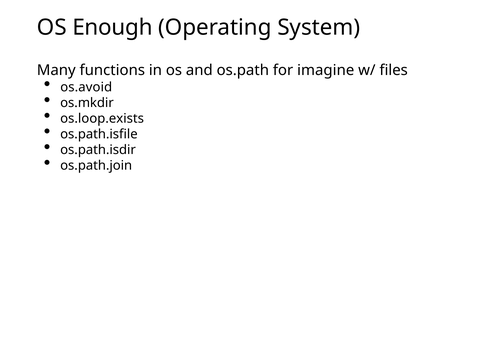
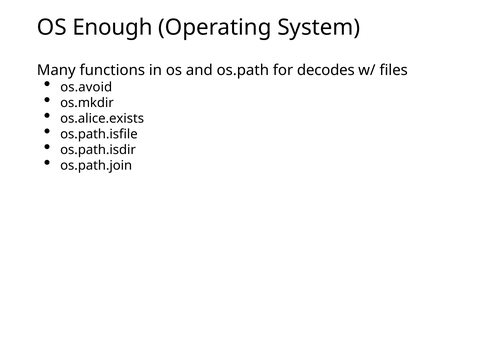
imagine: imagine -> decodes
os.loop.exists: os.loop.exists -> os.alice.exists
